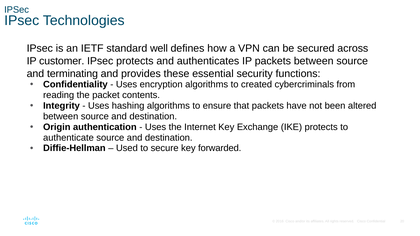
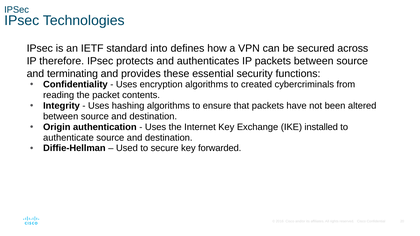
well: well -> into
customer: customer -> therefore
IKE protects: protects -> installed
